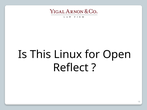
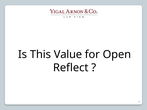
Linux: Linux -> Value
